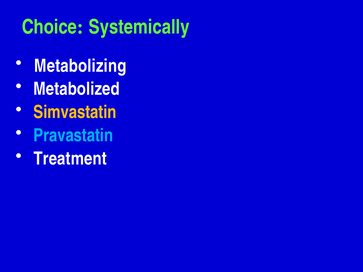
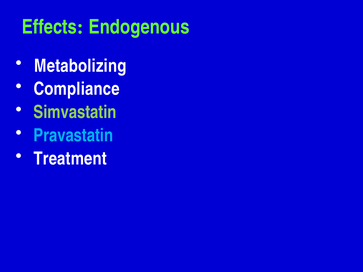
Choice: Choice -> Effects
Systemically: Systemically -> Endogenous
Metabolized: Metabolized -> Compliance
Simvastatin colour: yellow -> light green
